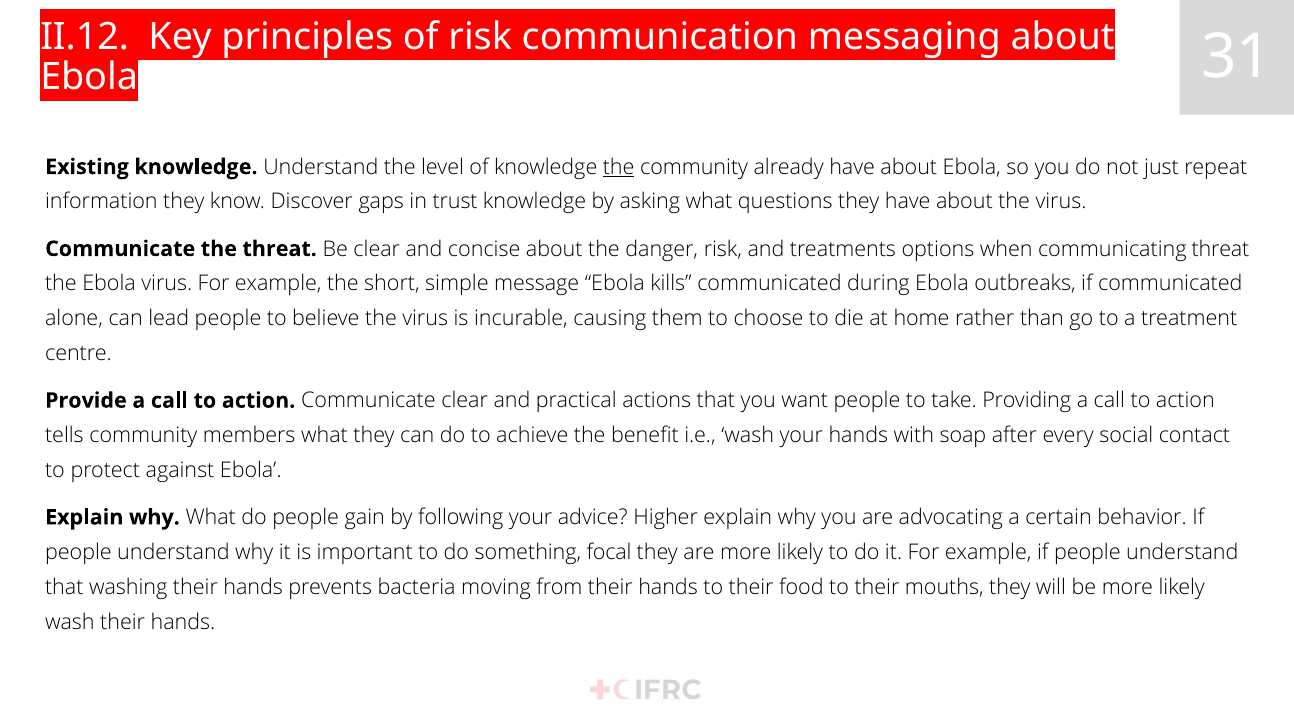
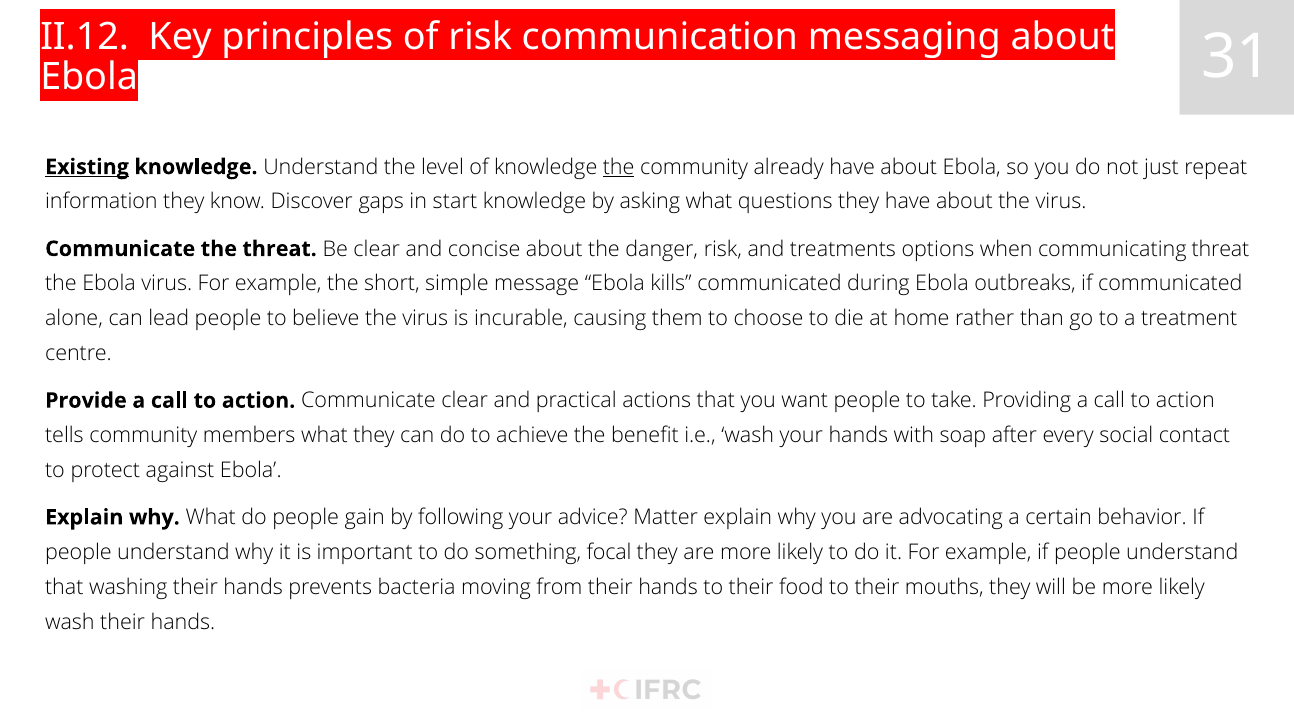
Existing underline: none -> present
trust: trust -> start
Higher: Higher -> Matter
